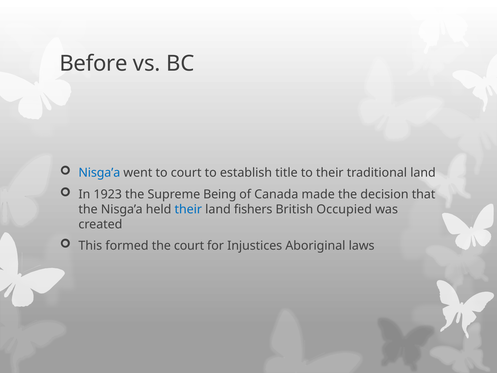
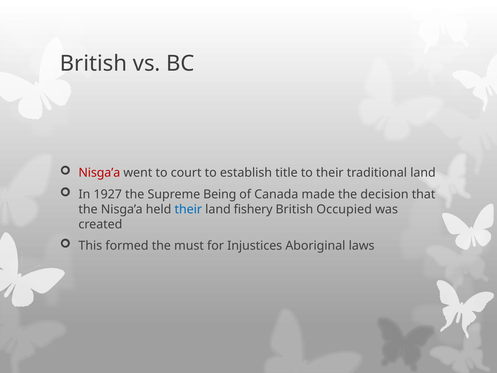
Before at (94, 63): Before -> British
Nisga’a at (99, 173) colour: blue -> red
1923: 1923 -> 1927
fishers: fishers -> fishery
the court: court -> must
